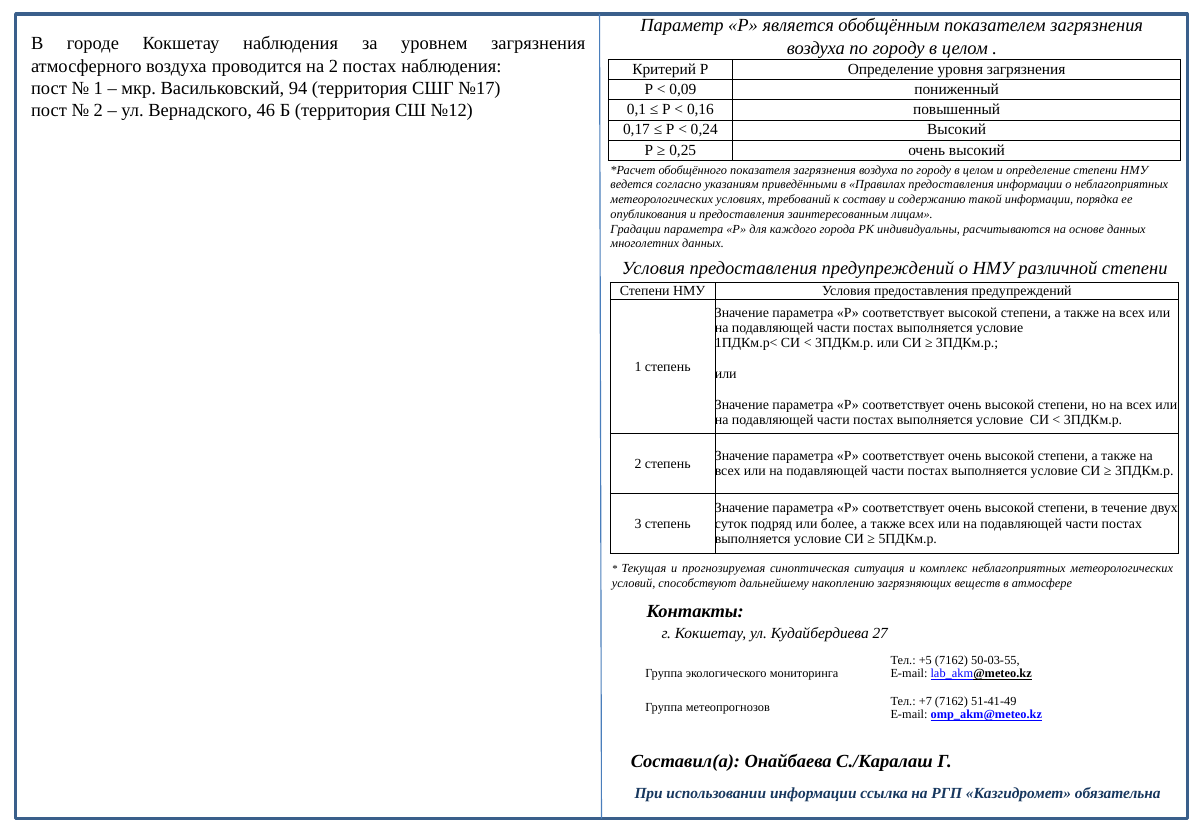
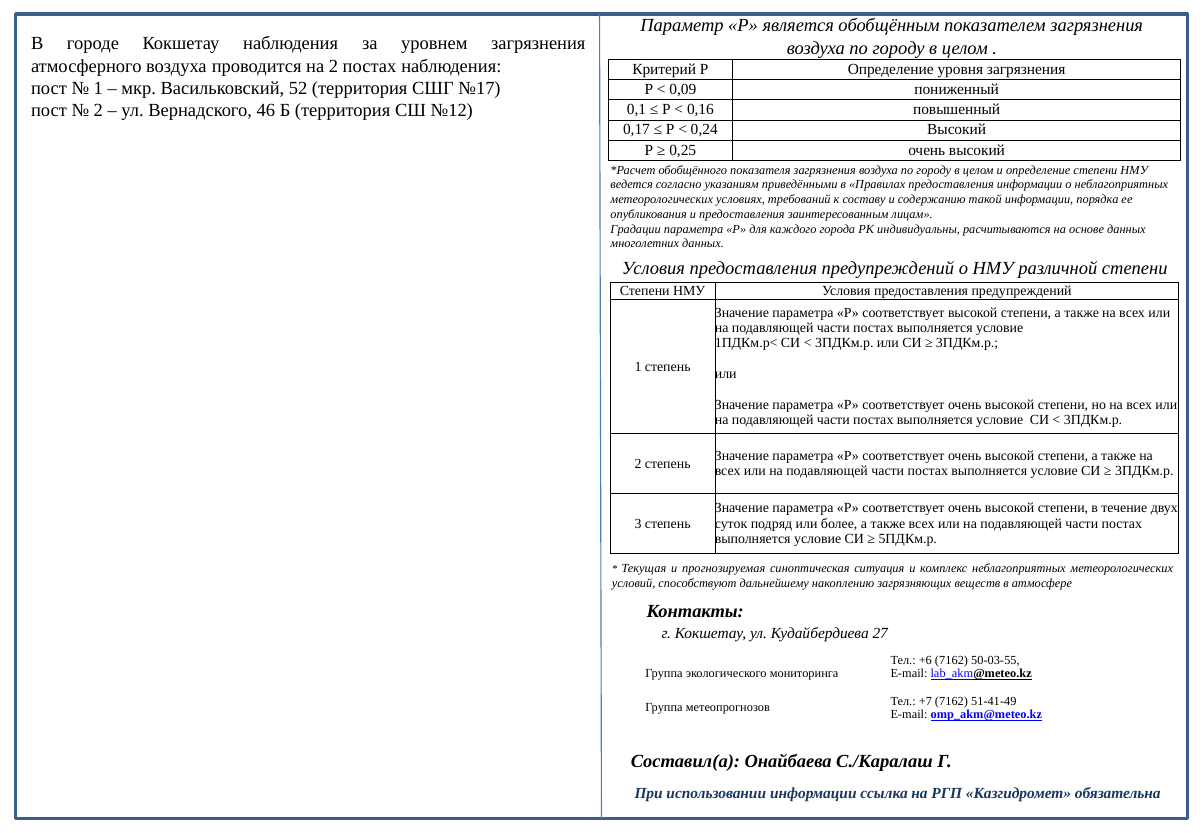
94: 94 -> 52
+5: +5 -> +6
